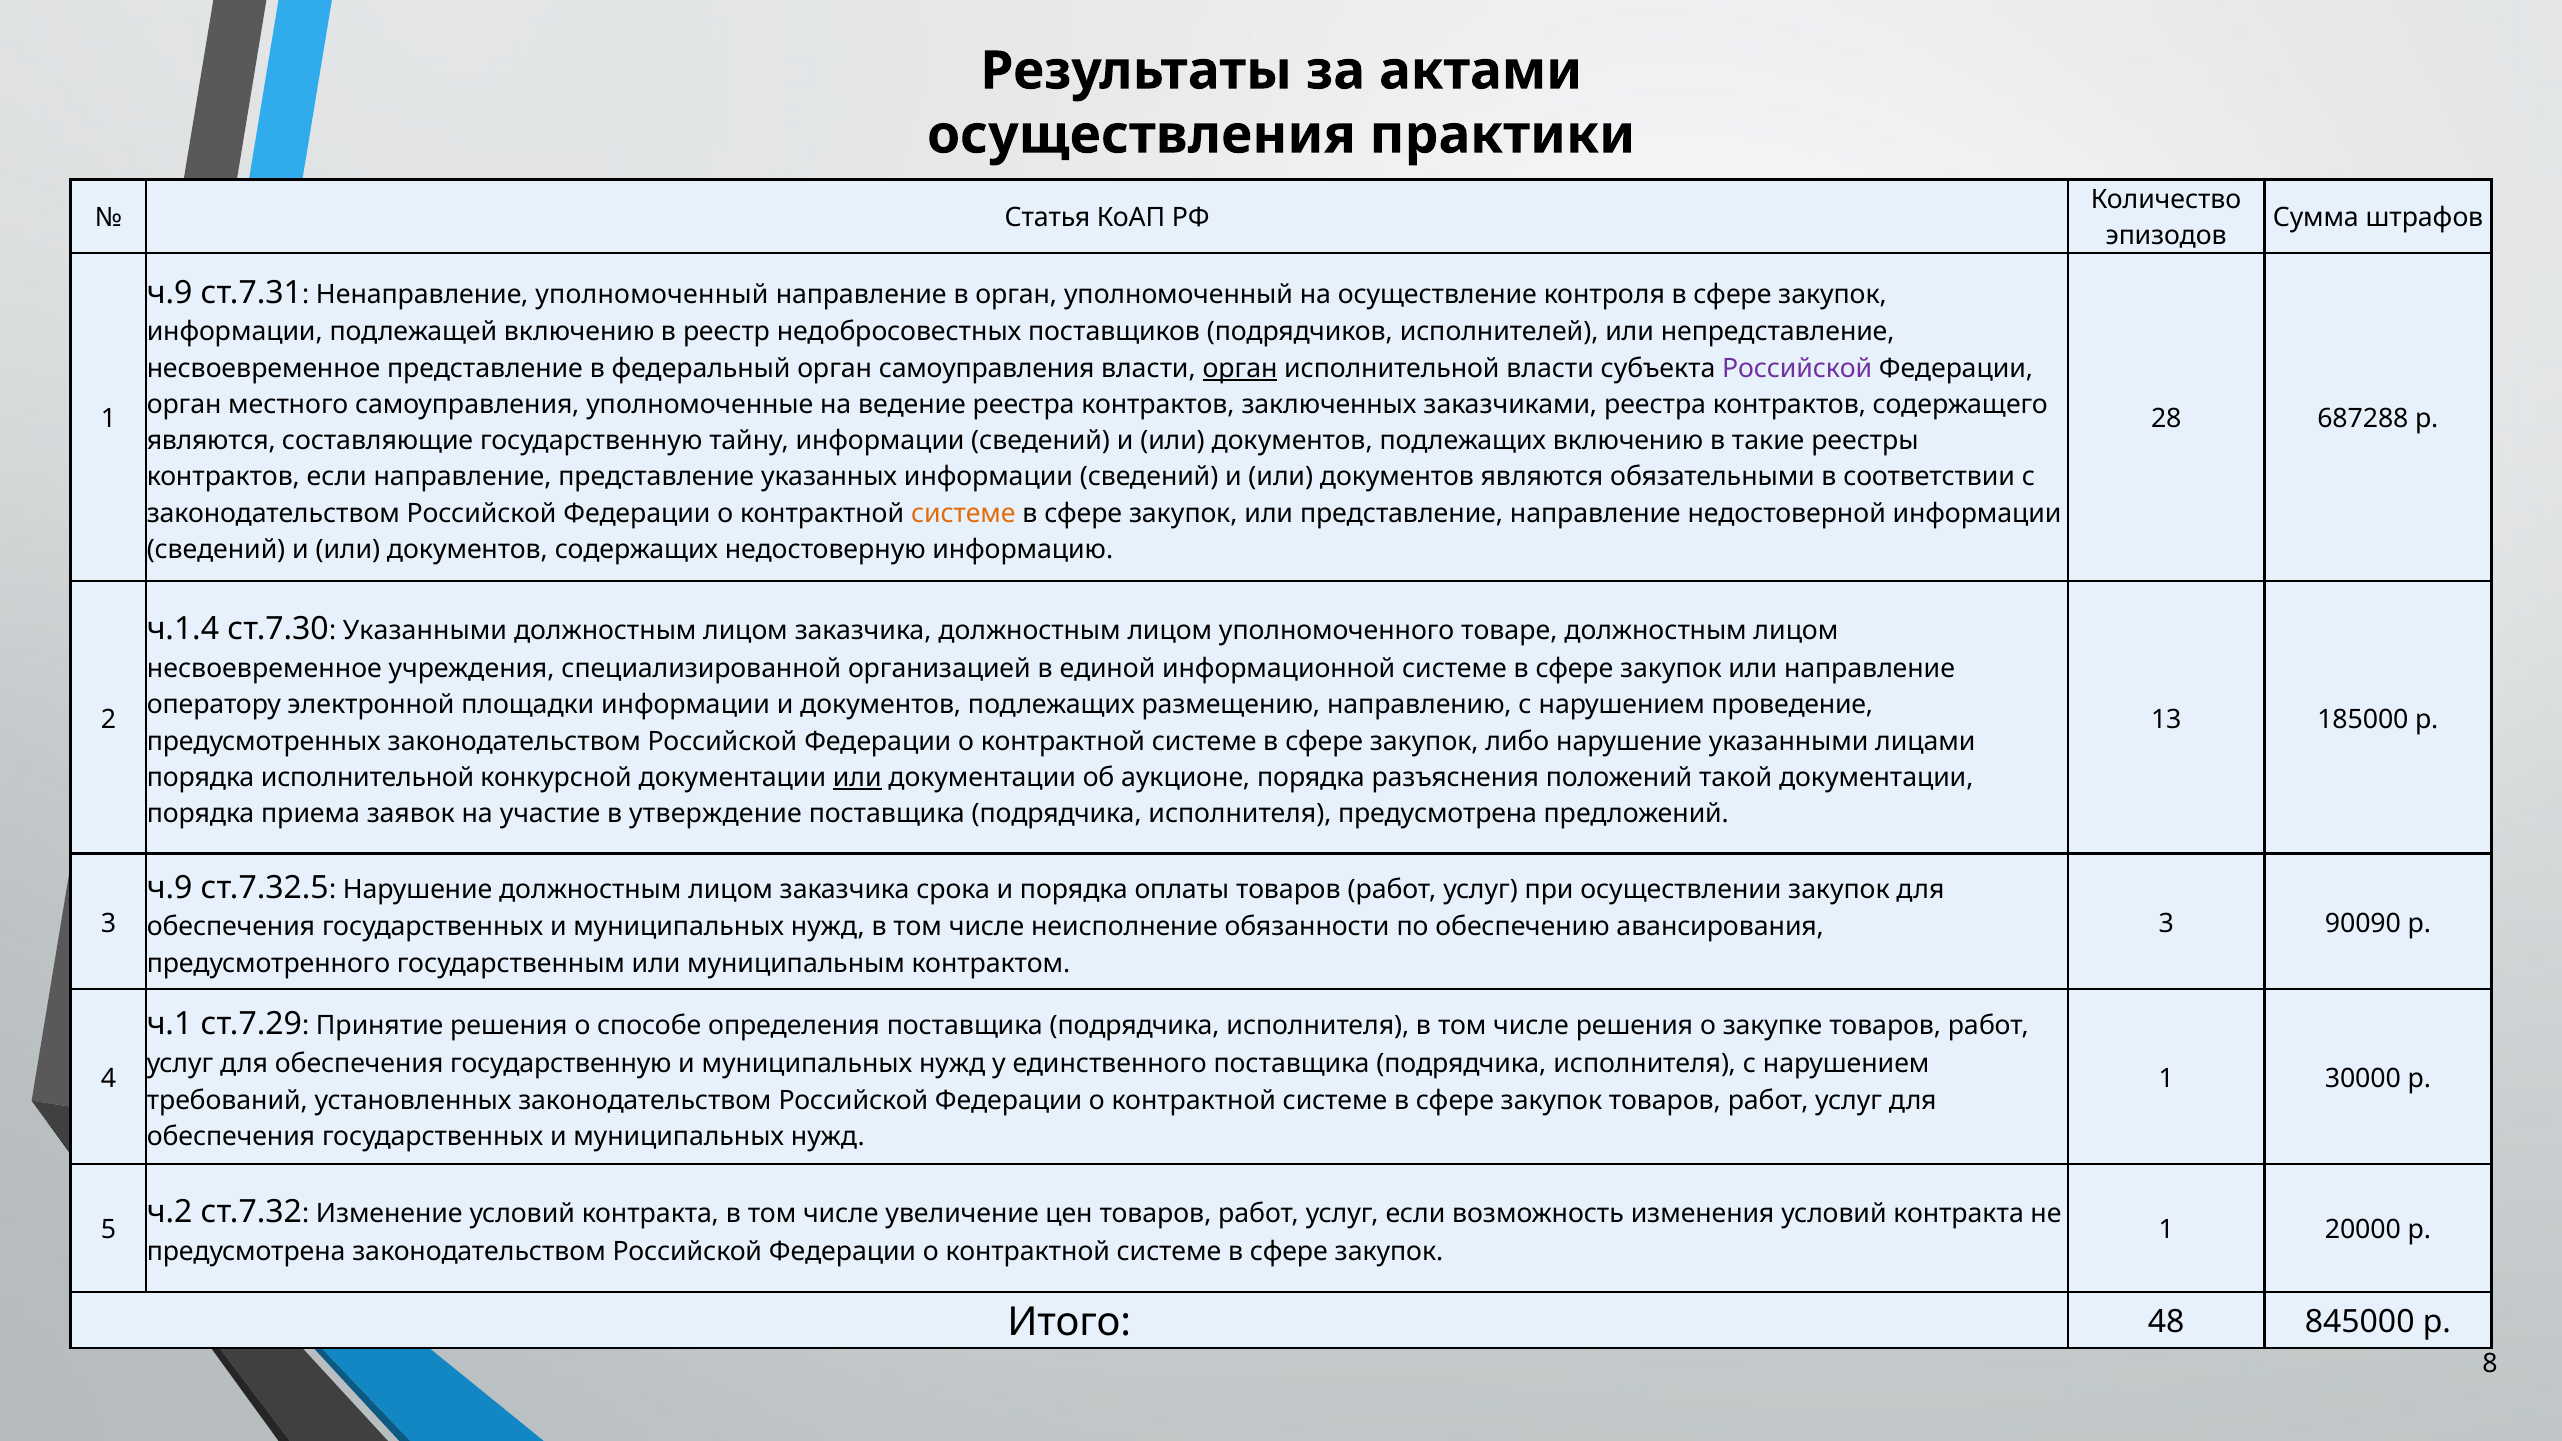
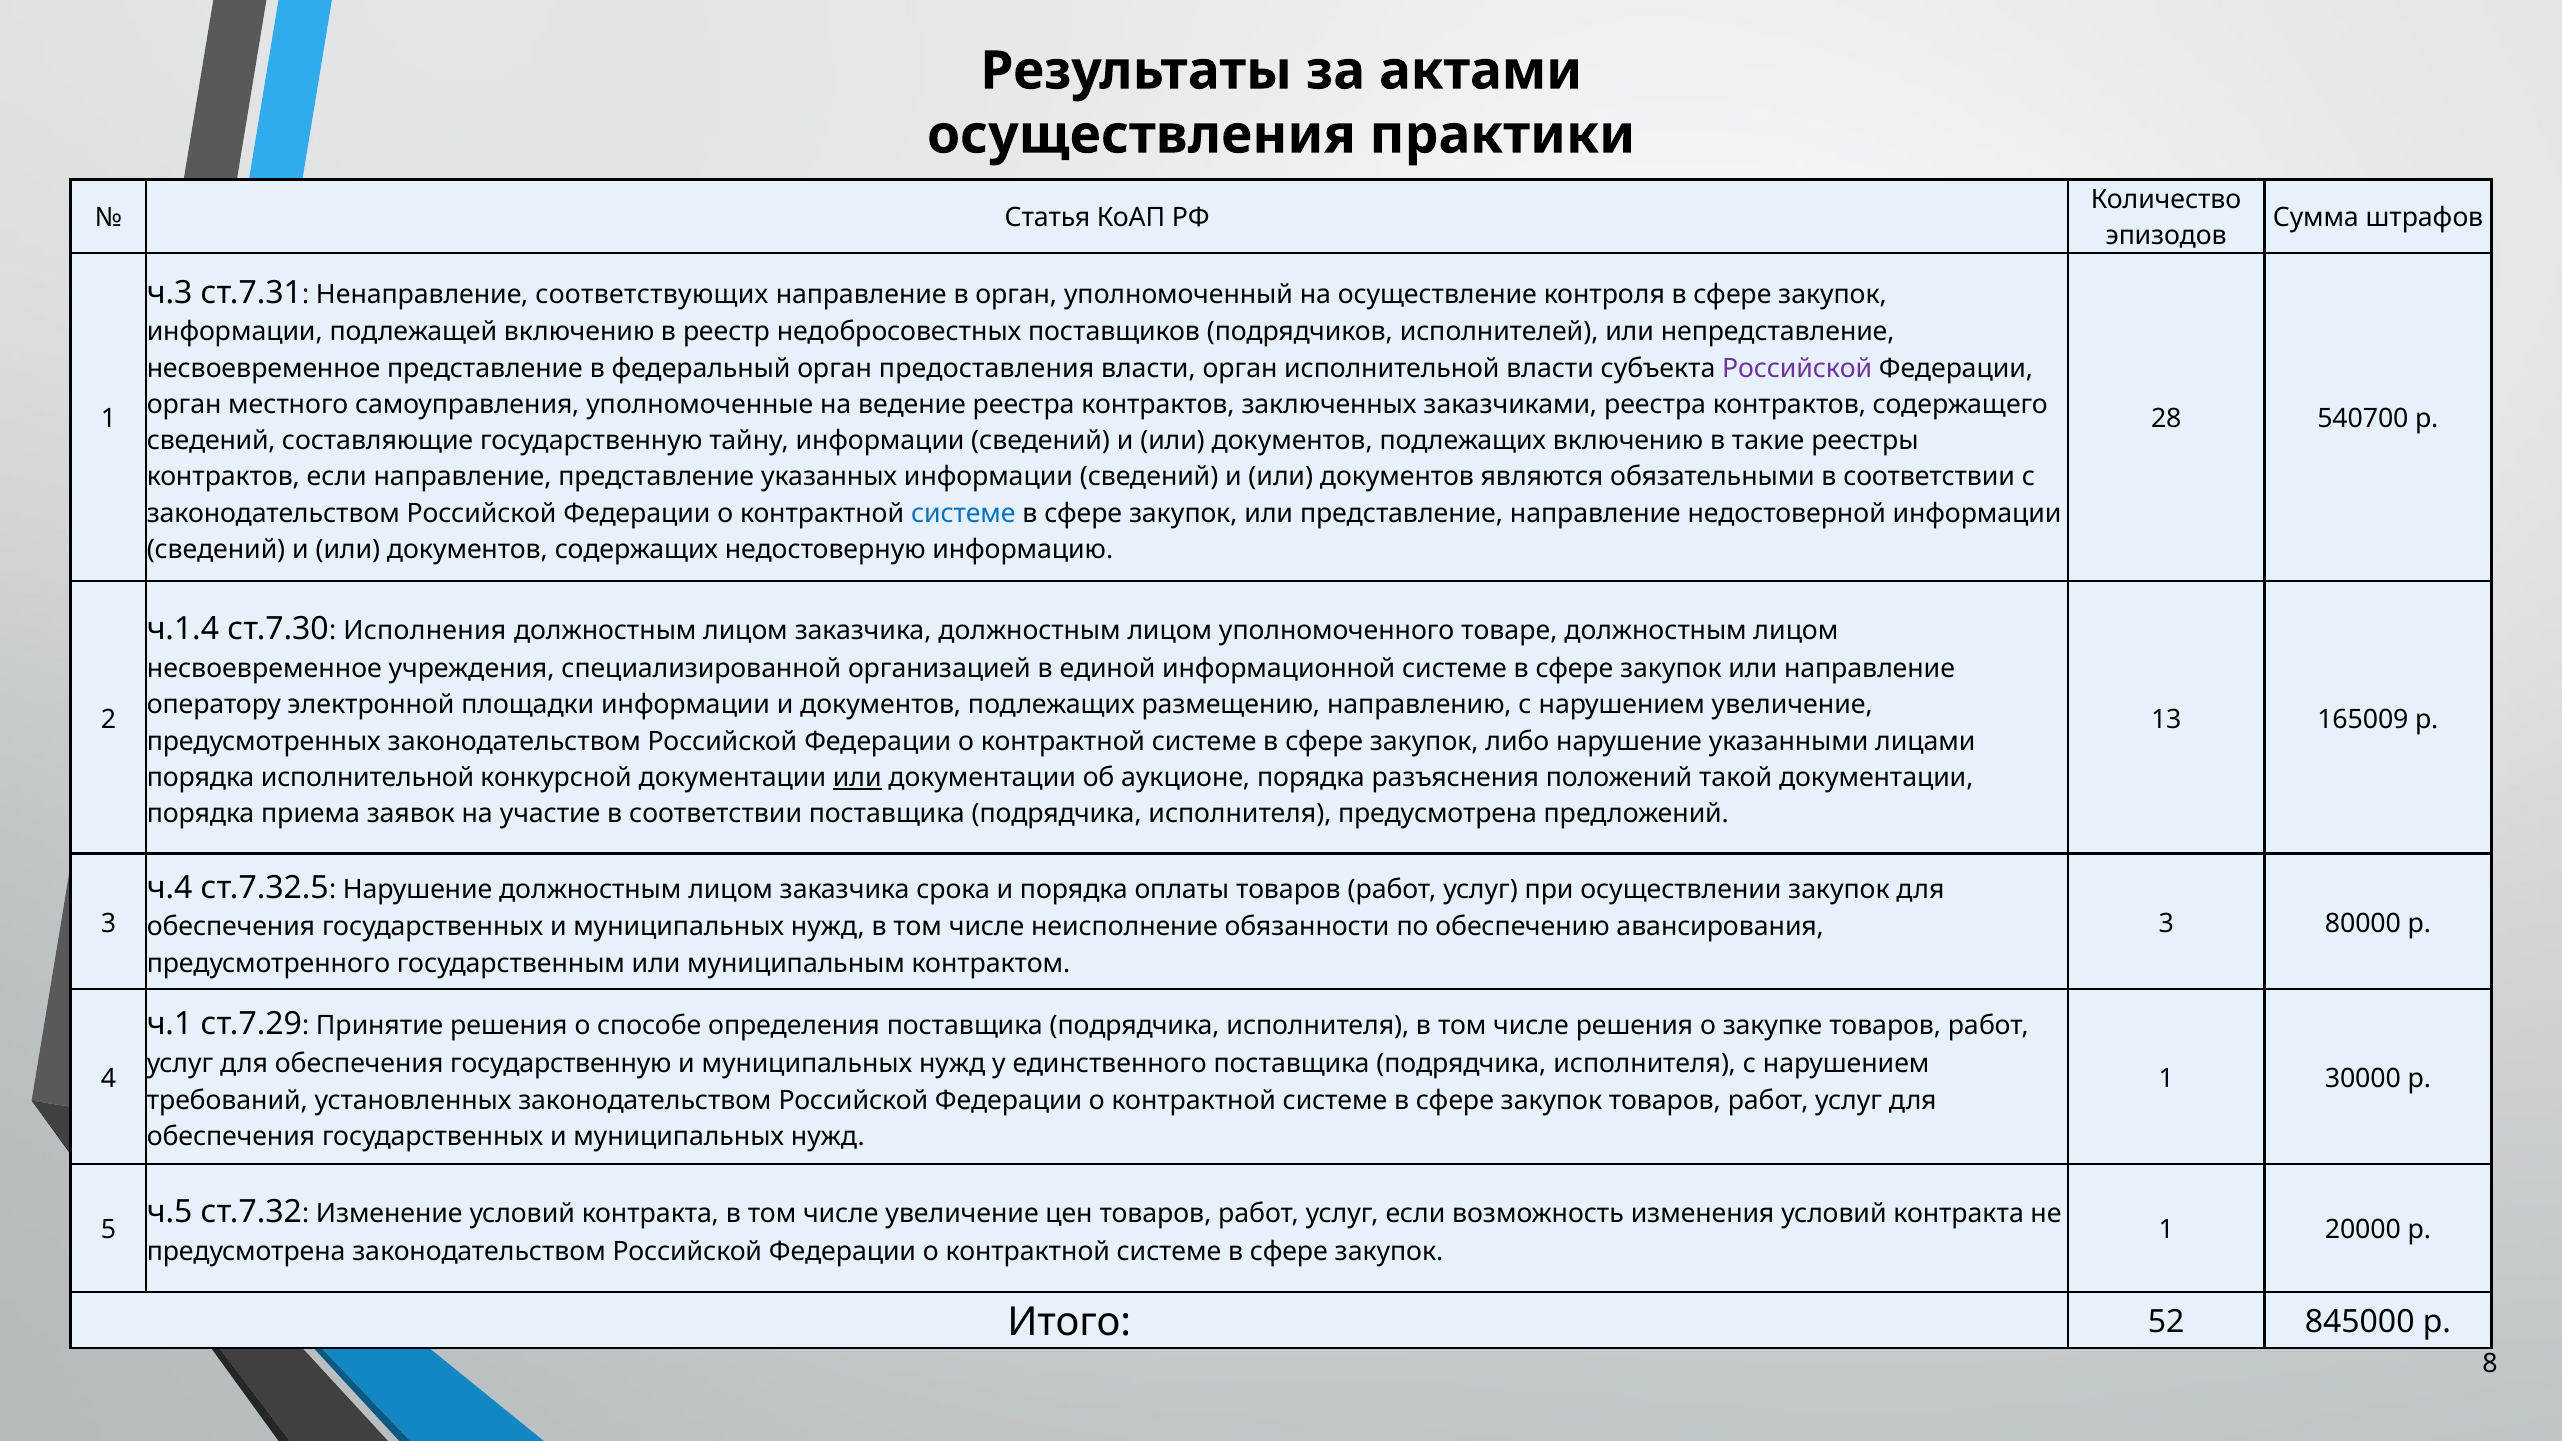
ч.9 at (170, 292): ч.9 -> ч.3
Ненаправление уполномоченный: уполномоченный -> соответствующих
орган самоуправления: самоуправления -> предоставления
орган at (1240, 368) underline: present -> none
687288: 687288 -> 540700
являются at (211, 441): являются -> сведений
системе at (963, 513) colour: orange -> blue
ст.7.30 Указанными: Указанными -> Исполнения
нарушением проведение: проведение -> увеличение
185000: 185000 -> 165009
участие в утверждение: утверждение -> соответствии
ч.9 at (170, 888): ч.9 -> ч.4
90090: 90090 -> 80000
ч.2: ч.2 -> ч.5
48: 48 -> 52
